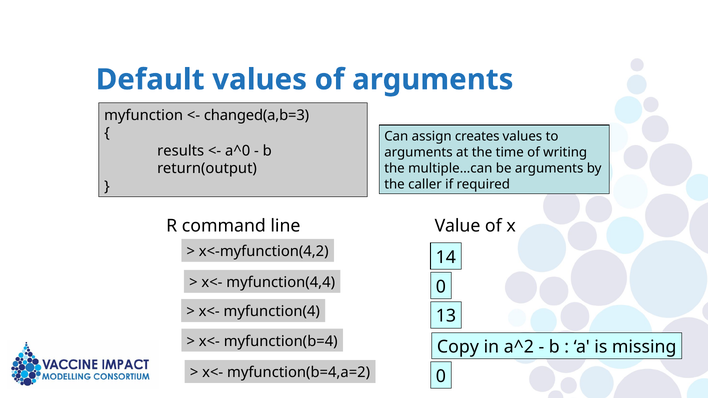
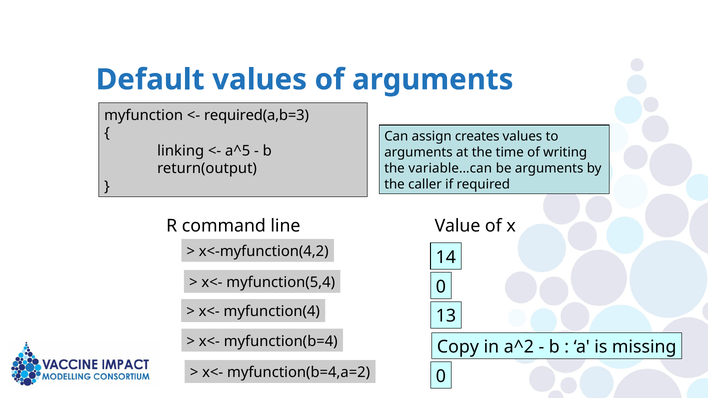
changed(a,b=3: changed(a,b=3 -> required(a,b=3
results: results -> linking
a^0: a^0 -> a^5
multiple…can: multiple…can -> variable…can
myfunction(4,4: myfunction(4,4 -> myfunction(5,4
